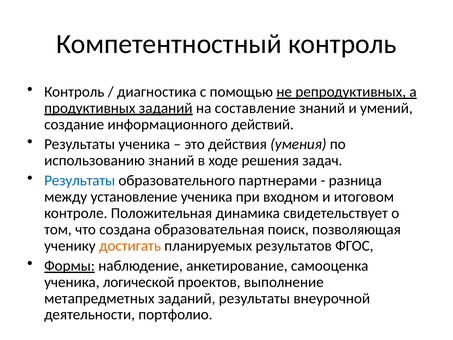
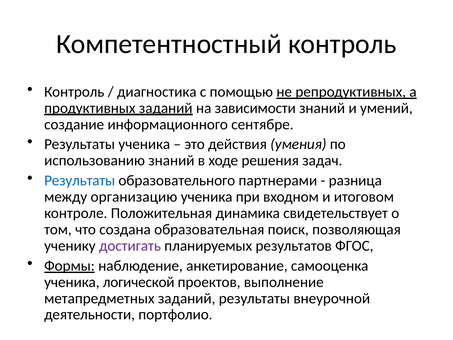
составление: составление -> зависимости
действий: действий -> сентябре
установление: установление -> организацию
достигать colour: orange -> purple
